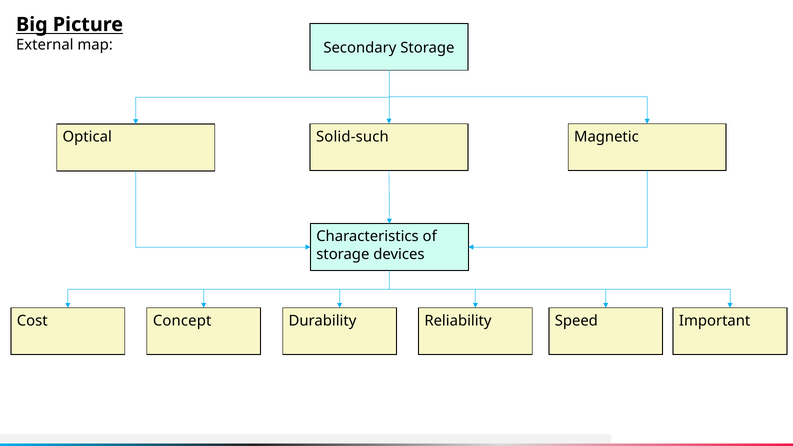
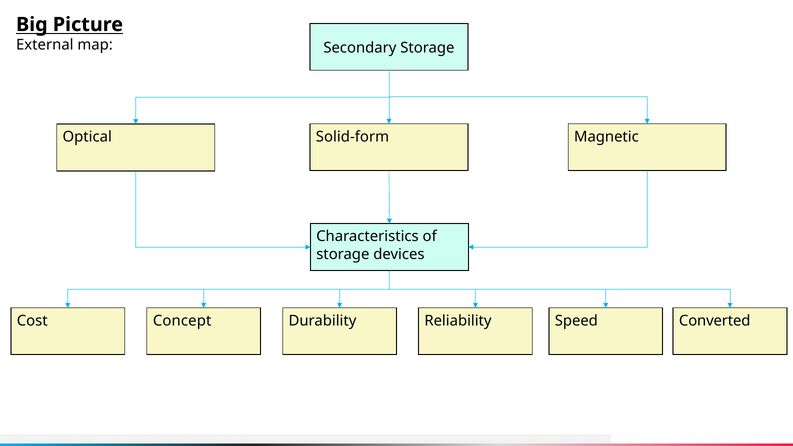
Solid-such: Solid-such -> Solid-form
Important: Important -> Converted
